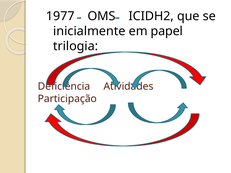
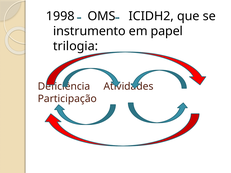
1977: 1977 -> 1998
inicialmente: inicialmente -> instrumento
